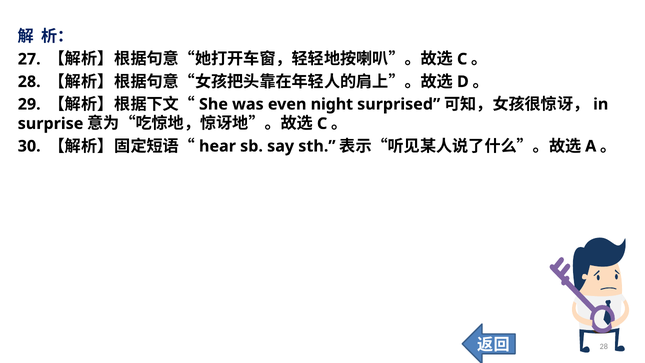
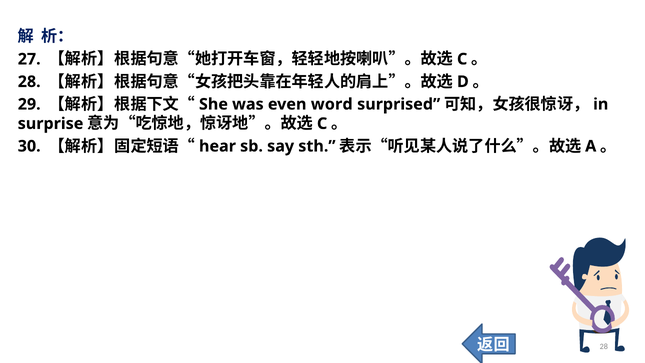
night: night -> word
